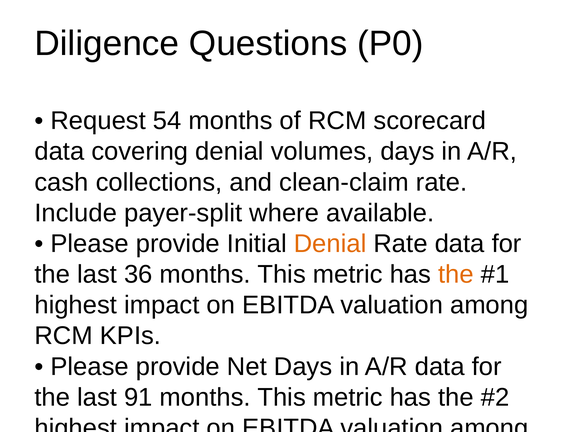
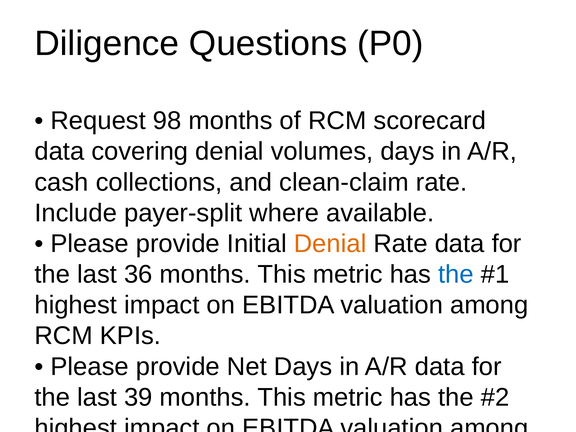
54: 54 -> 98
the at (456, 274) colour: orange -> blue
91: 91 -> 39
